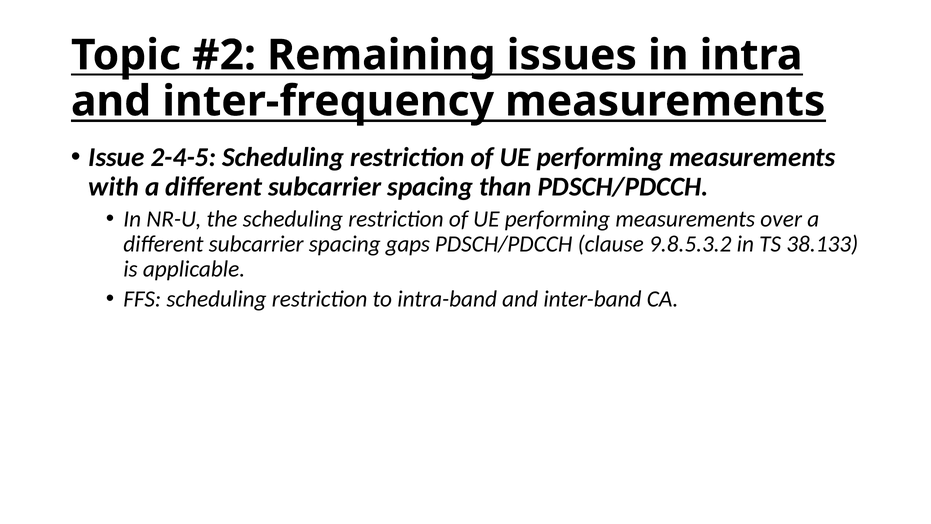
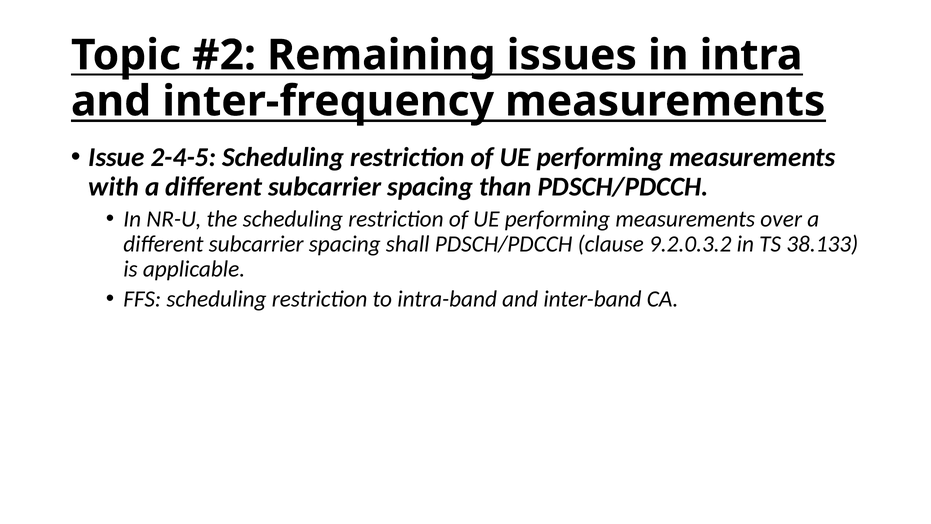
gaps: gaps -> shall
9.8.5.3.2: 9.8.5.3.2 -> 9.2.0.3.2
